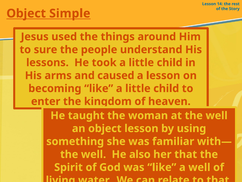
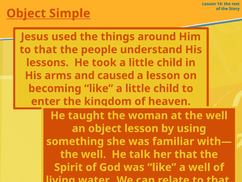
sure at (46, 50): sure -> that
also: also -> talk
